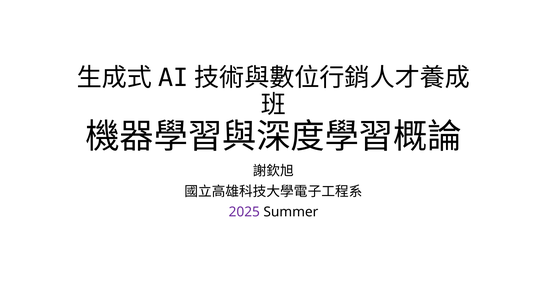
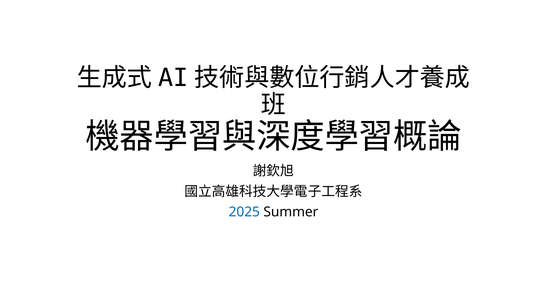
2025 colour: purple -> blue
